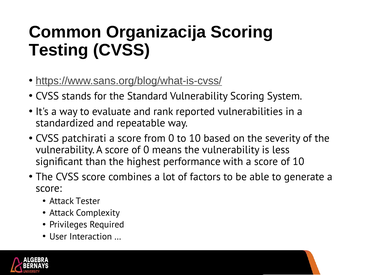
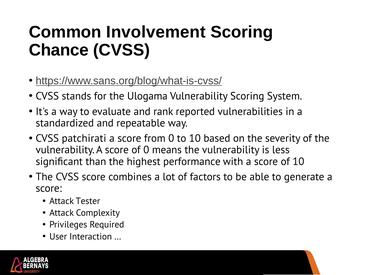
Organizacija: Organizacija -> Involvement
Testing: Testing -> Chance
Standard: Standard -> Ulogama
